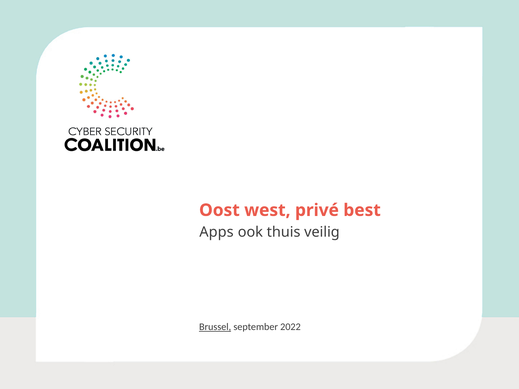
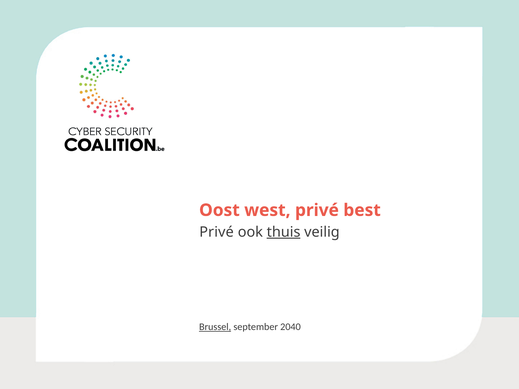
Apps at (217, 232): Apps -> Privé
thuis underline: none -> present
2022: 2022 -> 2040
